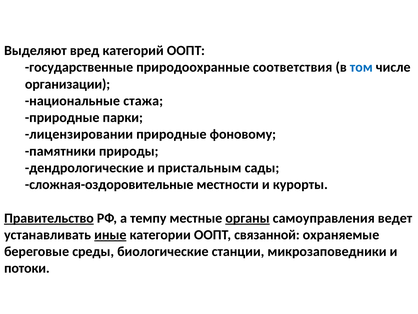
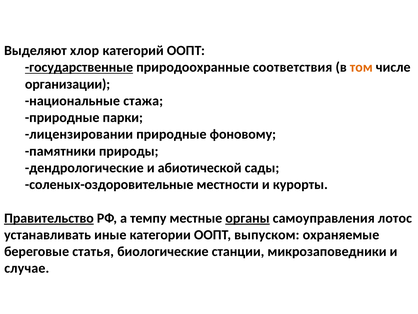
вред: вред -> хлор
государственные underline: none -> present
том colour: blue -> orange
пристальным: пристальным -> абиотической
сложная-оздоровительные: сложная-оздоровительные -> соленых-оздоровительные
ведет: ведет -> лотос
иные underline: present -> none
связанной: связанной -> выпуском
среды: среды -> статья
потоки: потоки -> случае
